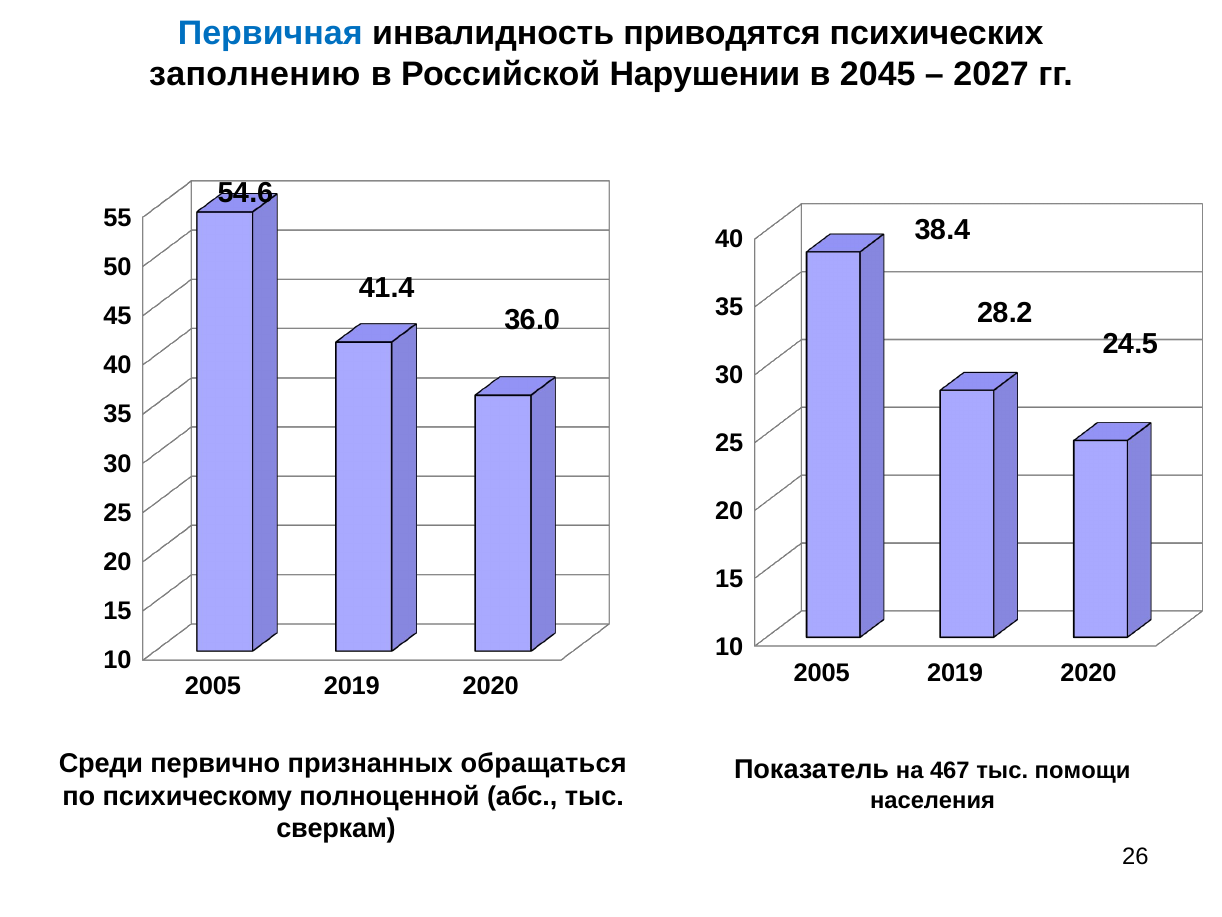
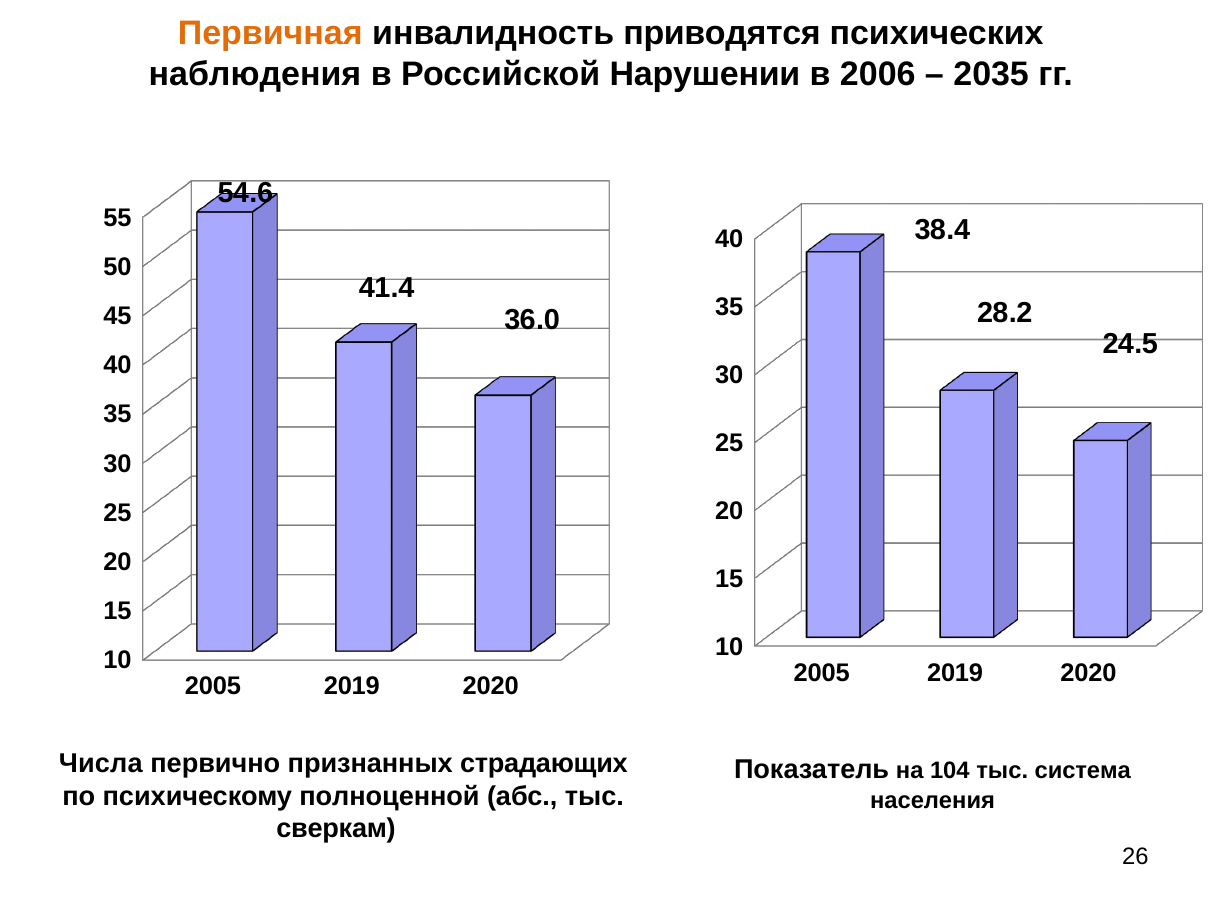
Первичная colour: blue -> orange
заполнению: заполнению -> наблюдения
2045: 2045 -> 2006
2027: 2027 -> 2035
Среди: Среди -> Числа
обращаться: обращаться -> страдающих
467: 467 -> 104
помощи: помощи -> система
